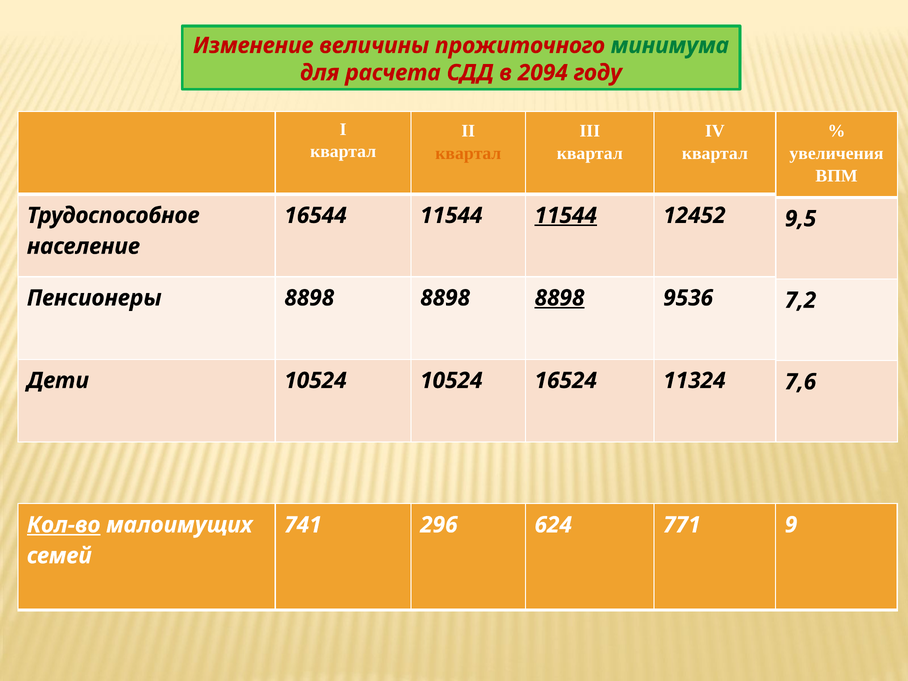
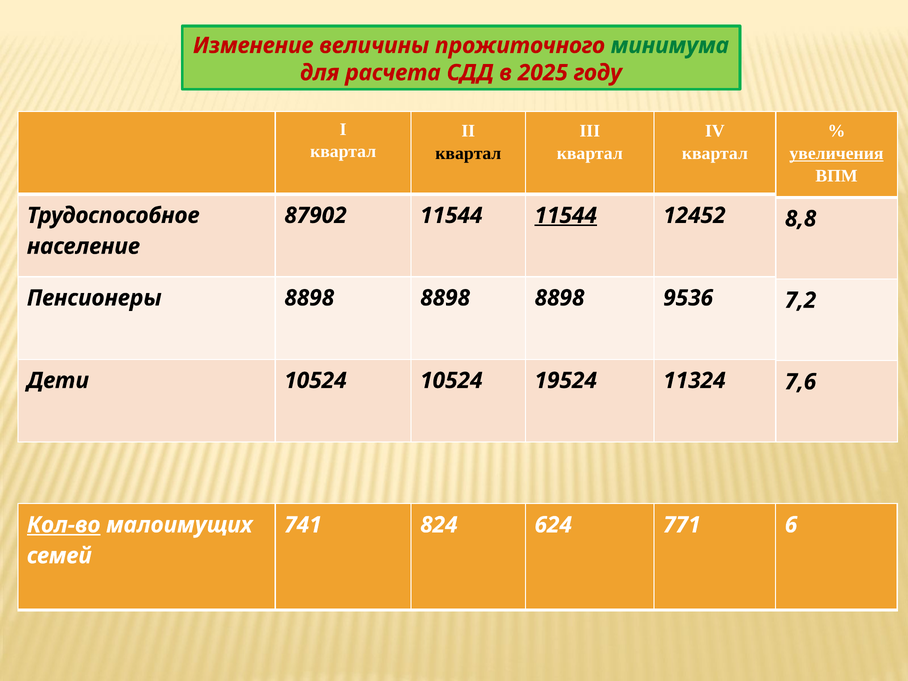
2094: 2094 -> 2025
квартал at (468, 153) colour: orange -> black
увеличения underline: none -> present
16544: 16544 -> 87902
9,5: 9,5 -> 8,8
8898 at (559, 298) underline: present -> none
16524: 16524 -> 19524
296: 296 -> 824
9: 9 -> 6
